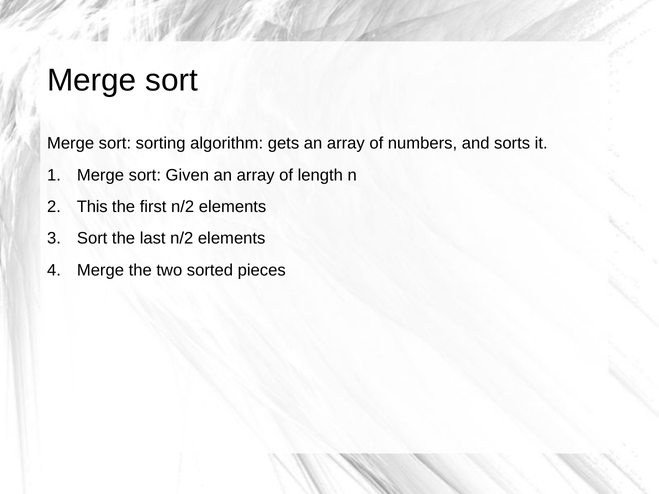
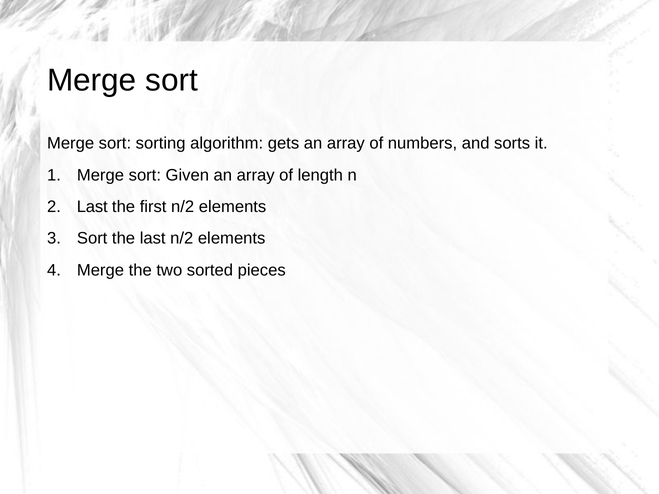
This at (92, 207): This -> Last
